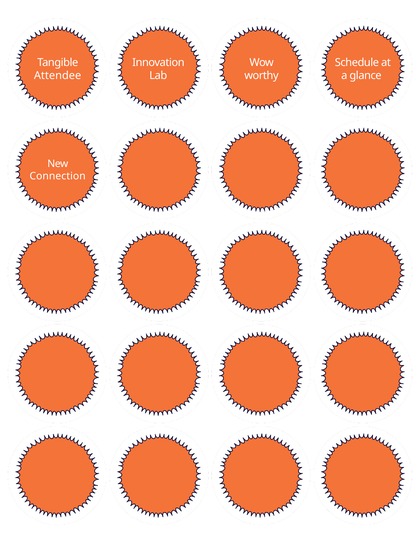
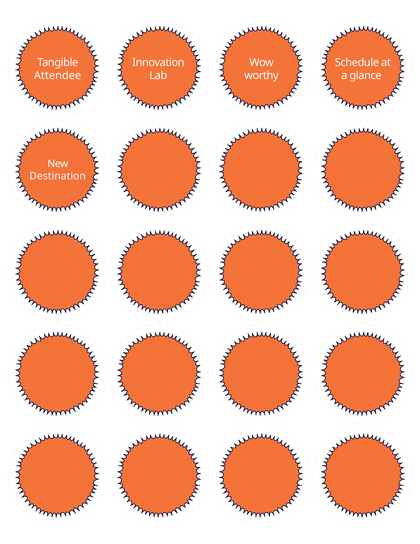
Connection: Connection -> Destination
